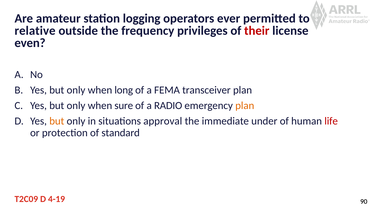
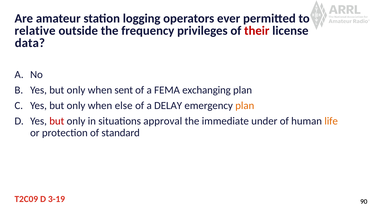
even: even -> data
long: long -> sent
transceiver: transceiver -> exchanging
sure: sure -> else
RADIO: RADIO -> DELAY
but at (57, 121) colour: orange -> red
life colour: red -> orange
4-19: 4-19 -> 3-19
